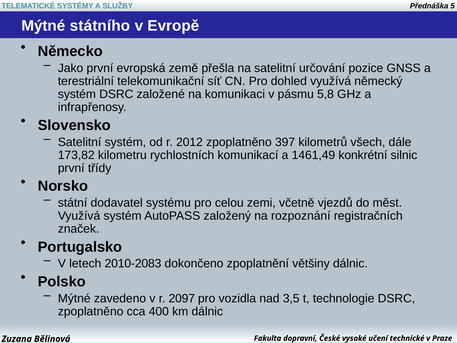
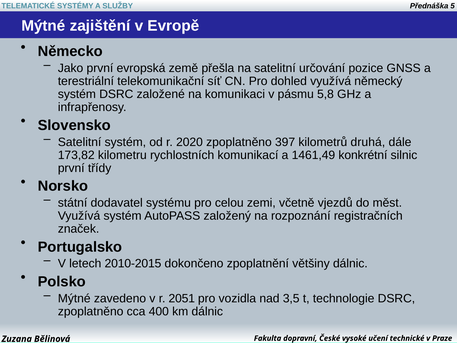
státního: státního -> zajištění
2012: 2012 -> 2020
všech: všech -> druhá
2010-2083: 2010-2083 -> 2010-2015
2097: 2097 -> 2051
